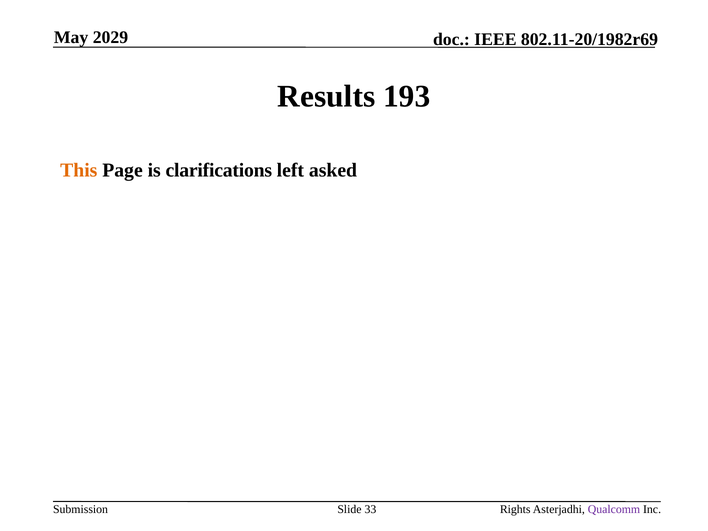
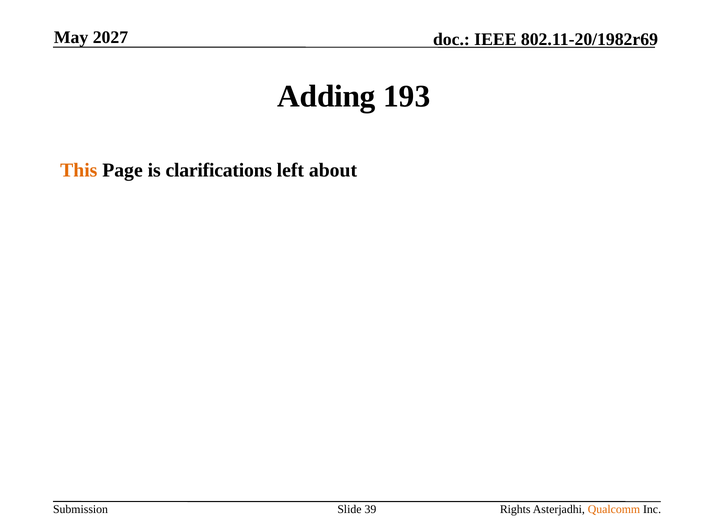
2029: 2029 -> 2027
Results: Results -> Adding
asked: asked -> about
33: 33 -> 39
Qualcomm colour: purple -> orange
